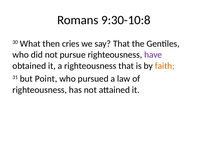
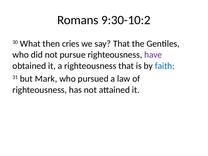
9:30-10:8: 9:30-10:8 -> 9:30-10:2
faith colour: orange -> blue
Point: Point -> Mark
